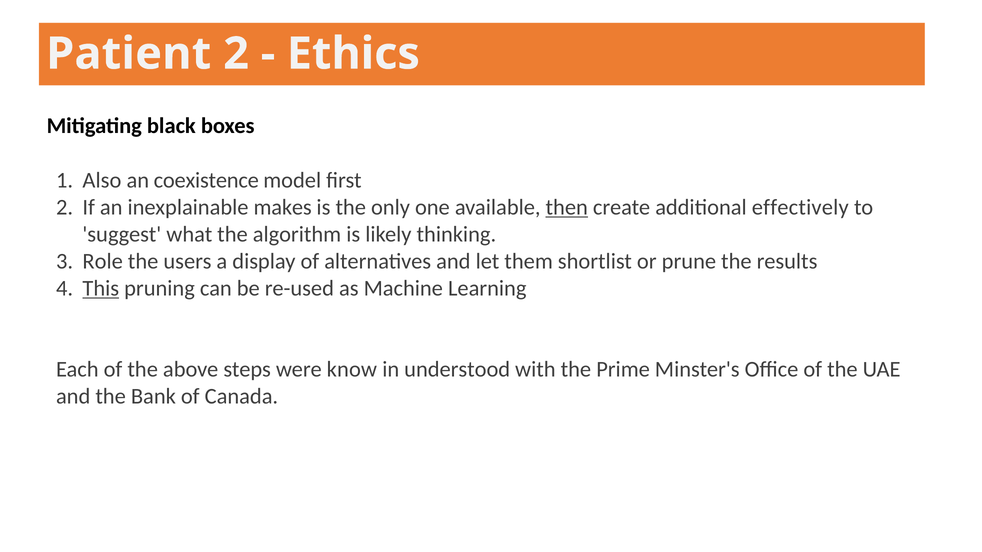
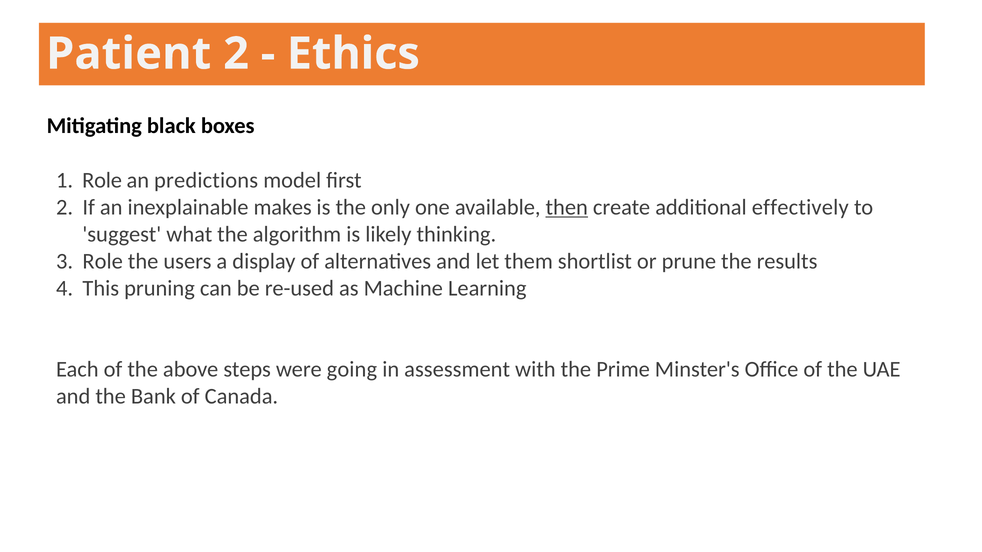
Also at (102, 181): Also -> Role
coexistence: coexistence -> predictions
This underline: present -> none
know: know -> going
understood: understood -> assessment
